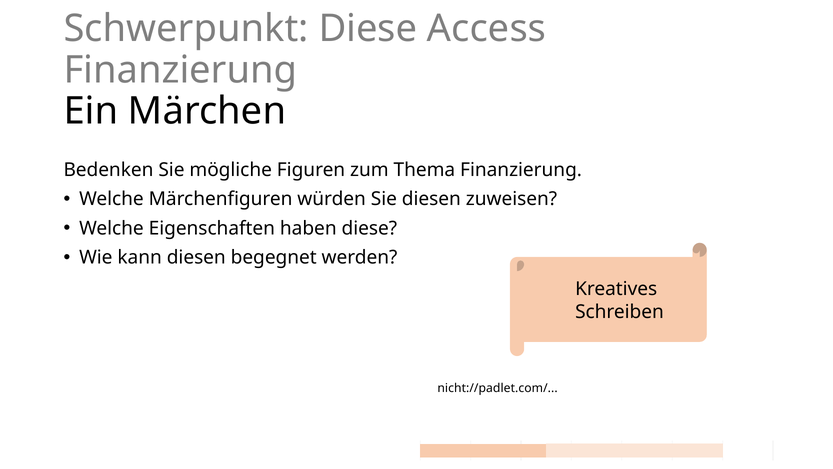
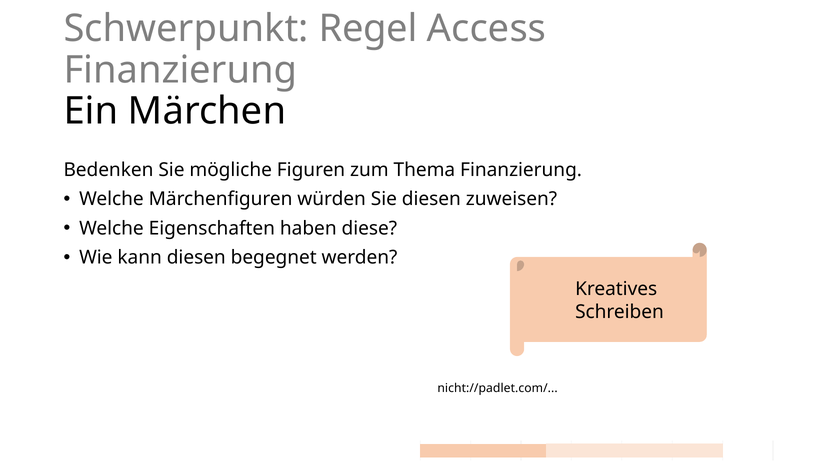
Schwerpunkt Diese: Diese -> Regel
